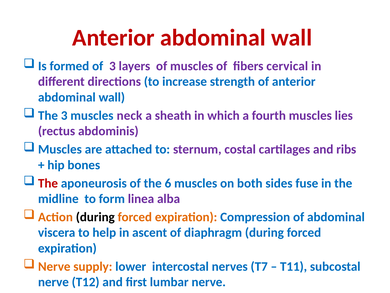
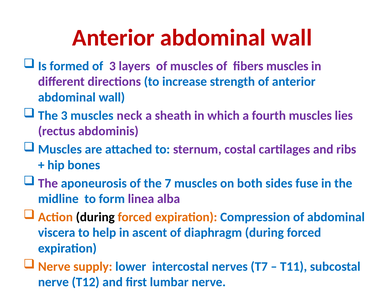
fibers cervical: cervical -> muscles
The at (48, 183) colour: red -> purple
6: 6 -> 7
